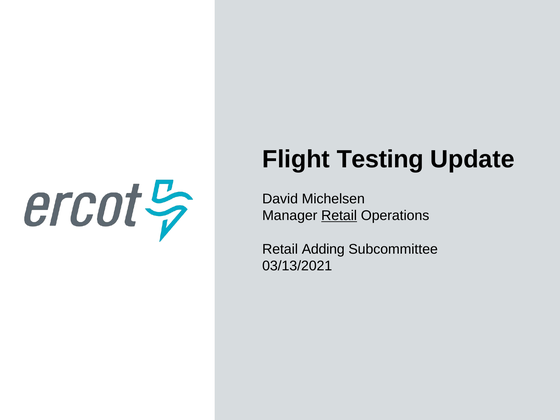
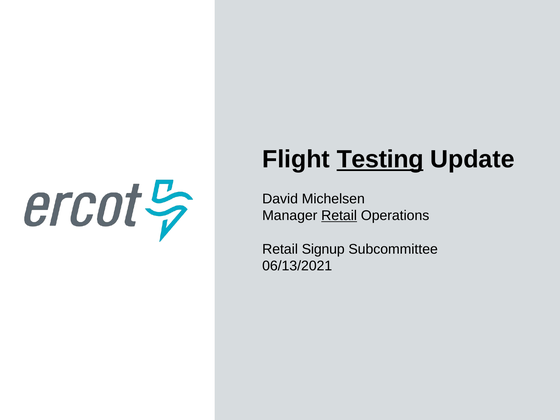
Testing underline: none -> present
Adding: Adding -> Signup
03/13/2021: 03/13/2021 -> 06/13/2021
